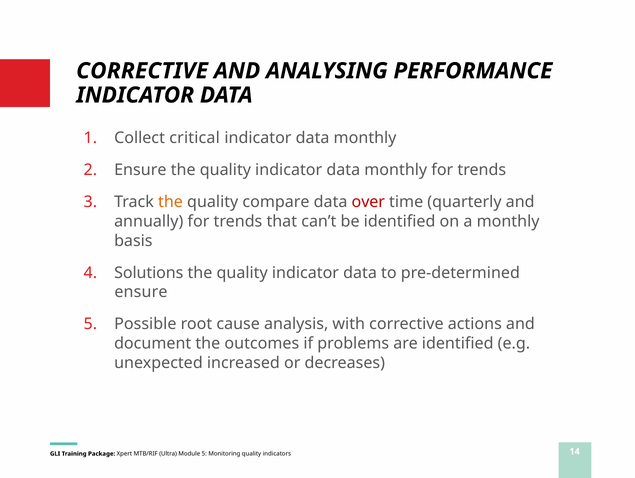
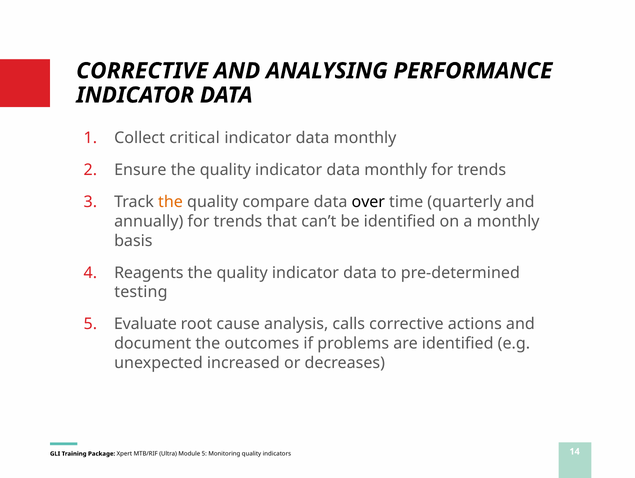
over colour: red -> black
Solutions: Solutions -> Reagents
ensure at (141, 292): ensure -> testing
Possible: Possible -> Evaluate
with: with -> calls
